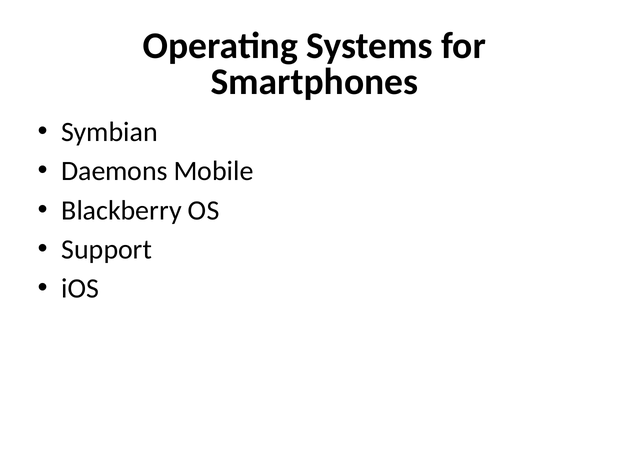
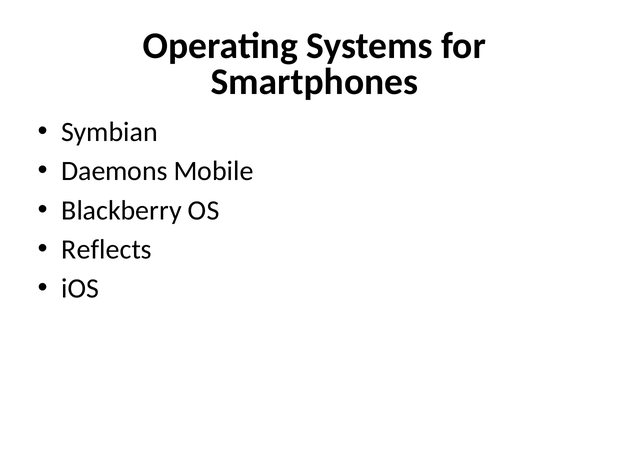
Support: Support -> Reflects
